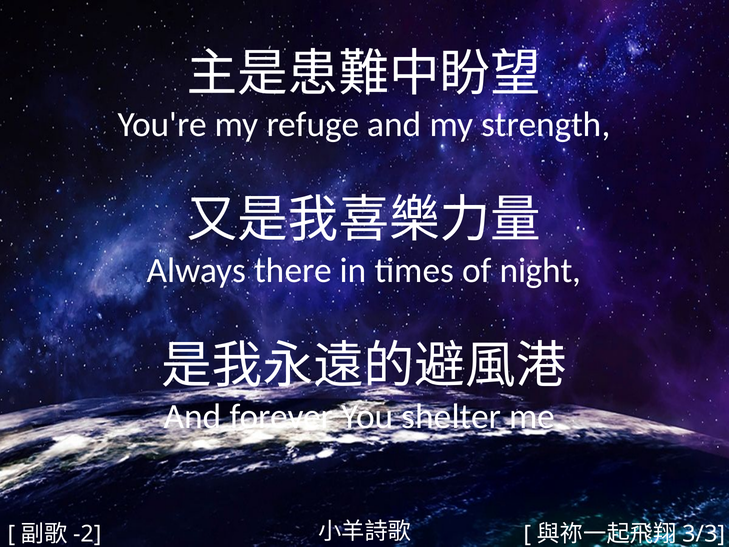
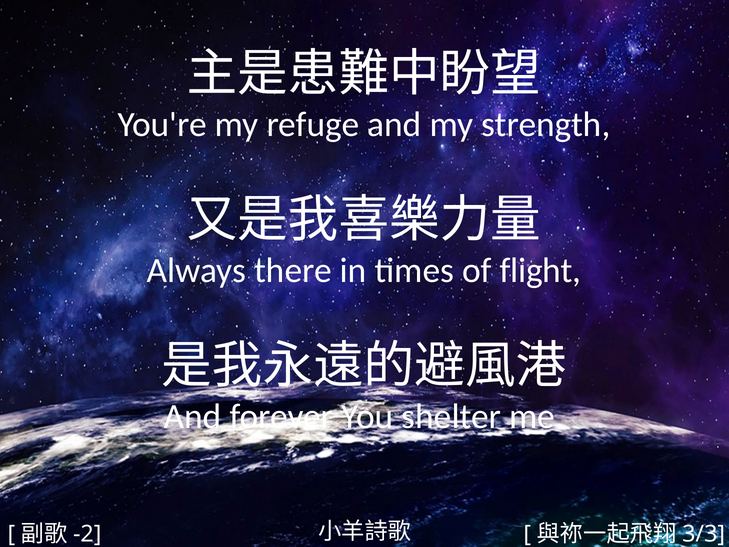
night: night -> flight
